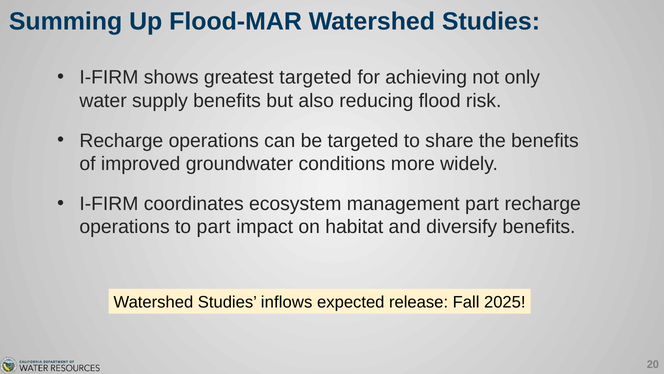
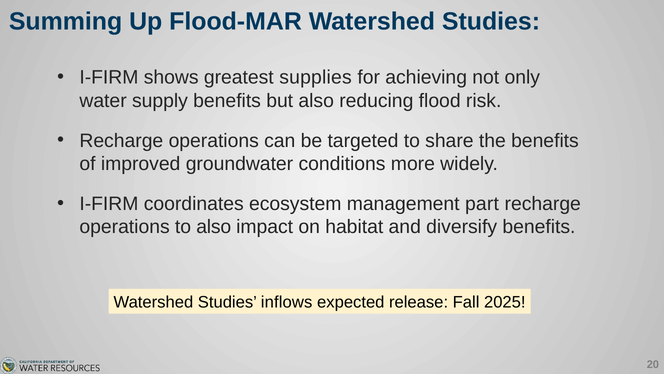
greatest targeted: targeted -> supplies
to part: part -> also
